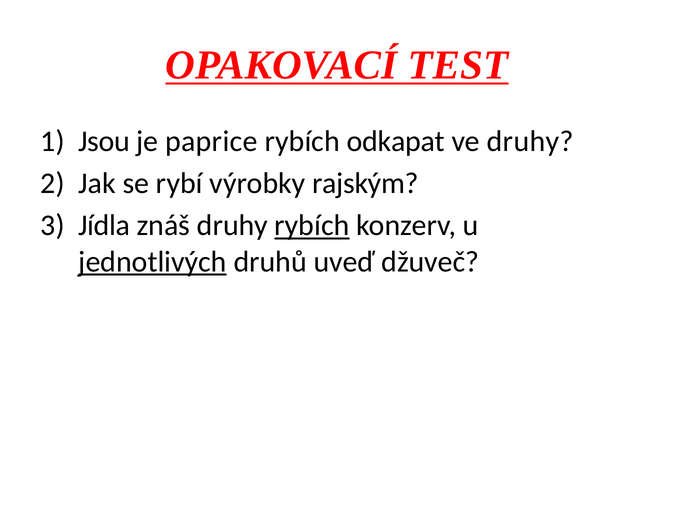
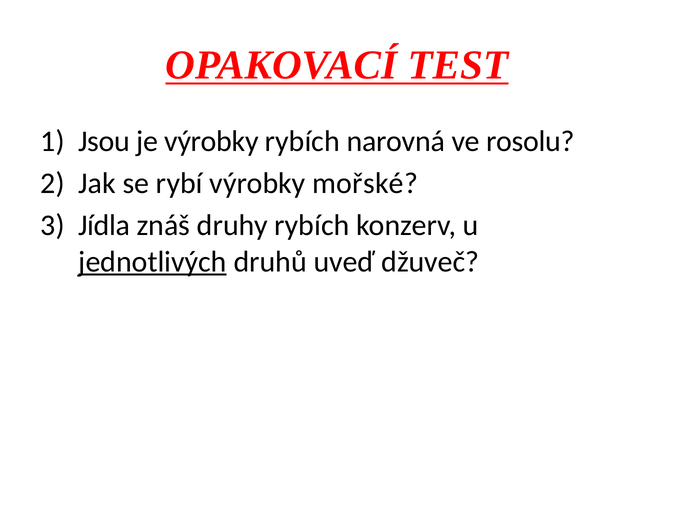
je paprice: paprice -> výrobky
odkapat: odkapat -> narovná
ve druhy: druhy -> rosolu
rajským: rajským -> mořské
rybích at (312, 225) underline: present -> none
